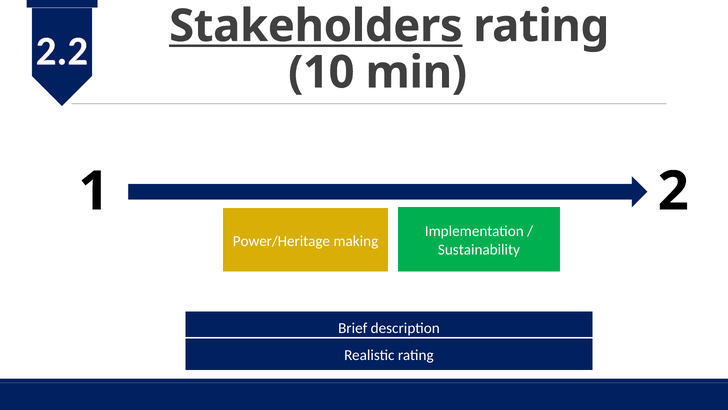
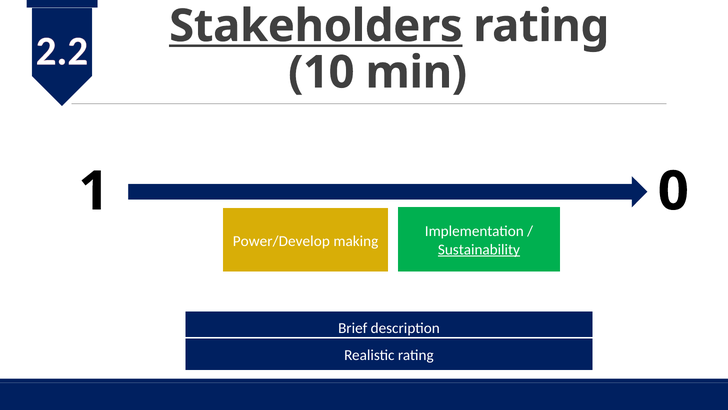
2: 2 -> 0
Power/Heritage: Power/Heritage -> Power/Develop
Sustainability underline: none -> present
